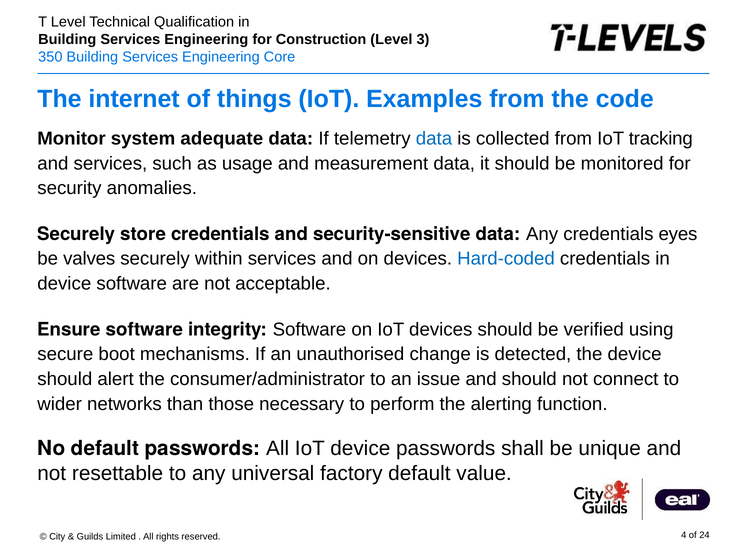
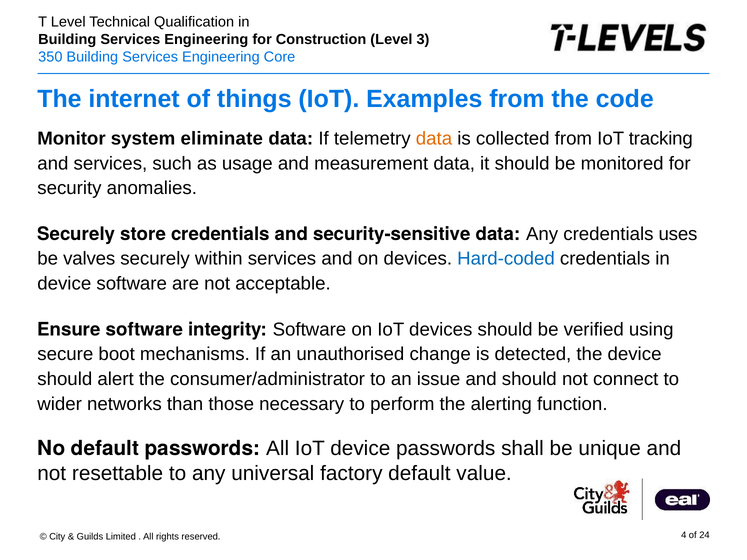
adequate: adequate -> eliminate
data at (434, 139) colour: blue -> orange
eyes: eyes -> uses
